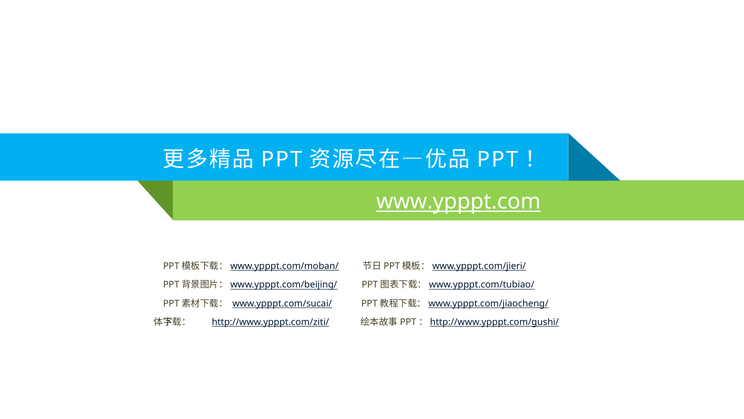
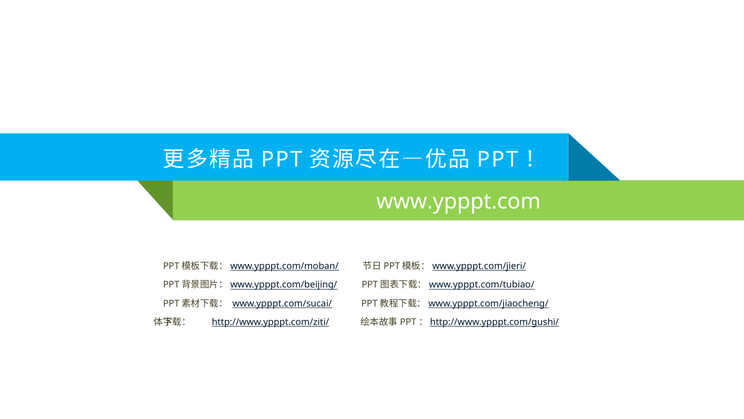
www.ypppt.com underline: present -> none
